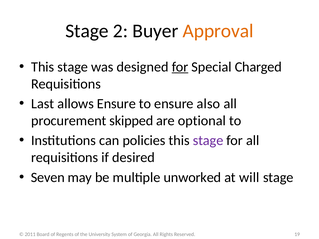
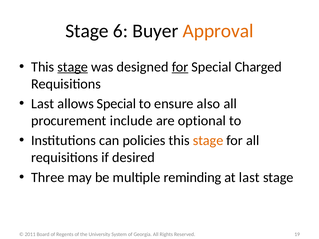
2: 2 -> 6
stage at (73, 67) underline: none -> present
allows Ensure: Ensure -> Special
skipped: skipped -> include
stage at (208, 141) colour: purple -> orange
Seven: Seven -> Three
unworked: unworked -> reminding
at will: will -> last
